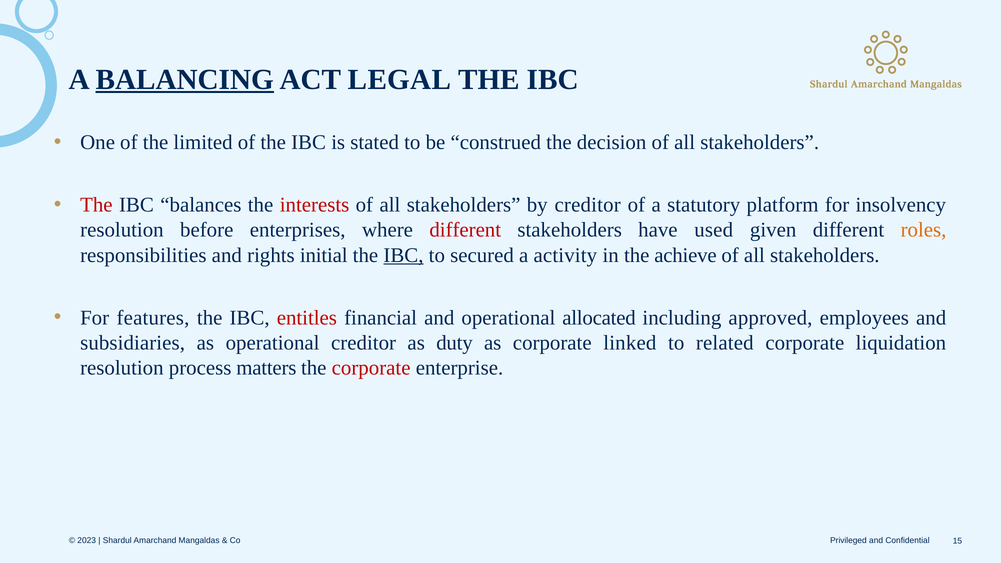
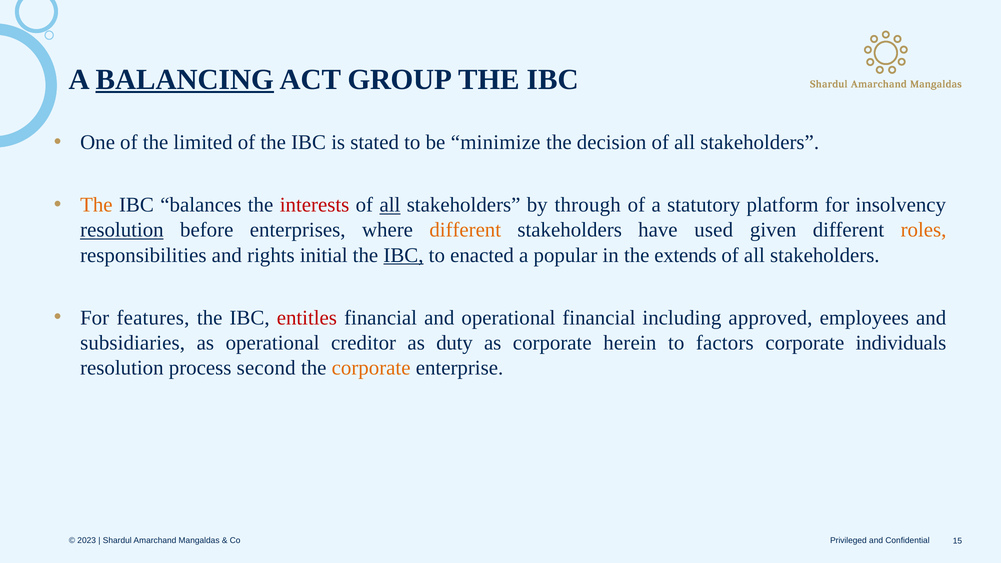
LEGAL: LEGAL -> GROUP
construed: construed -> minimize
The at (96, 205) colour: red -> orange
all at (390, 205) underline: none -> present
by creditor: creditor -> through
resolution at (122, 230) underline: none -> present
different at (465, 230) colour: red -> orange
secured: secured -> enacted
activity: activity -> popular
achieve: achieve -> extends
operational allocated: allocated -> financial
linked: linked -> herein
related: related -> factors
liquidation: liquidation -> individuals
matters: matters -> second
corporate at (371, 368) colour: red -> orange
